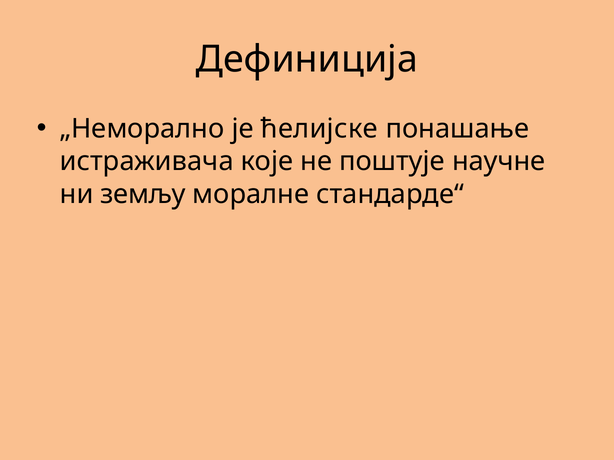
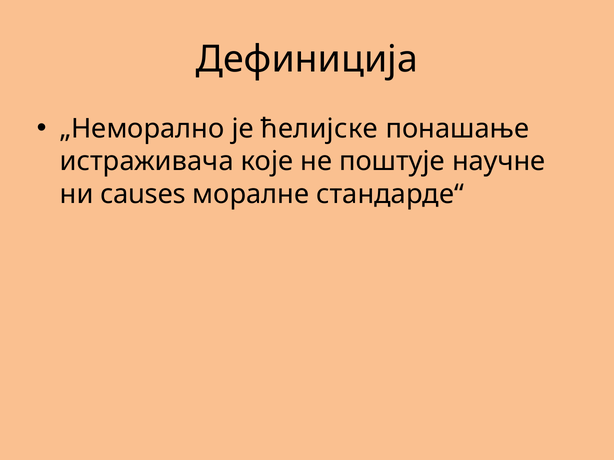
земљу: земљу -> causes
